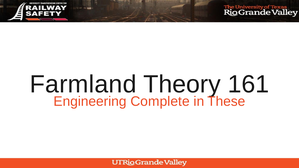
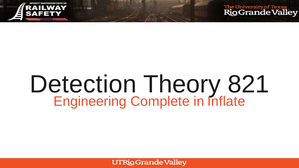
Farmland: Farmland -> Detection
161: 161 -> 821
These: These -> Inflate
